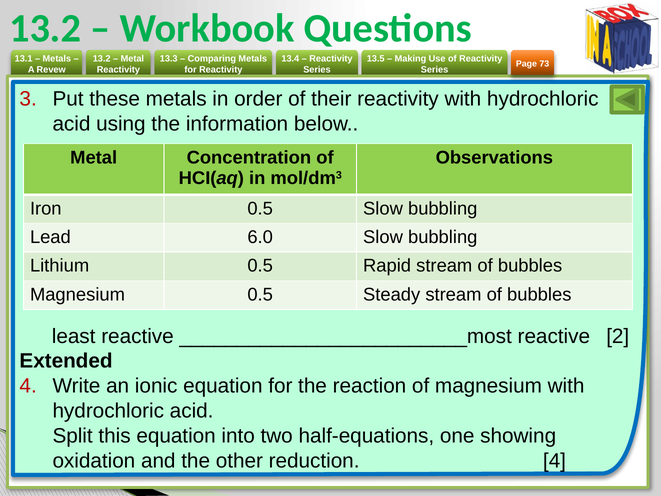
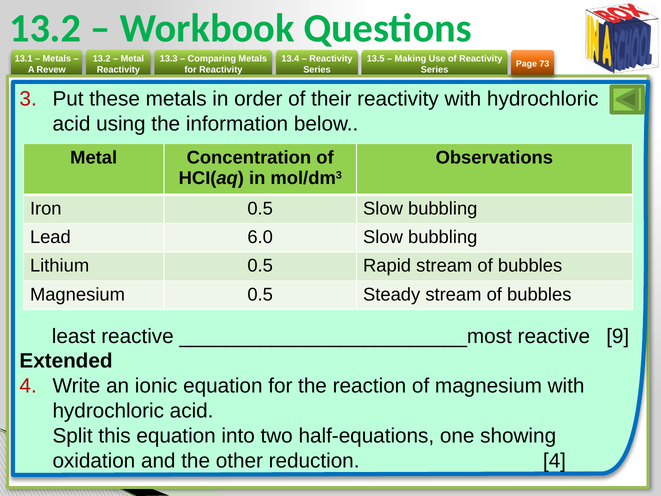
2: 2 -> 9
